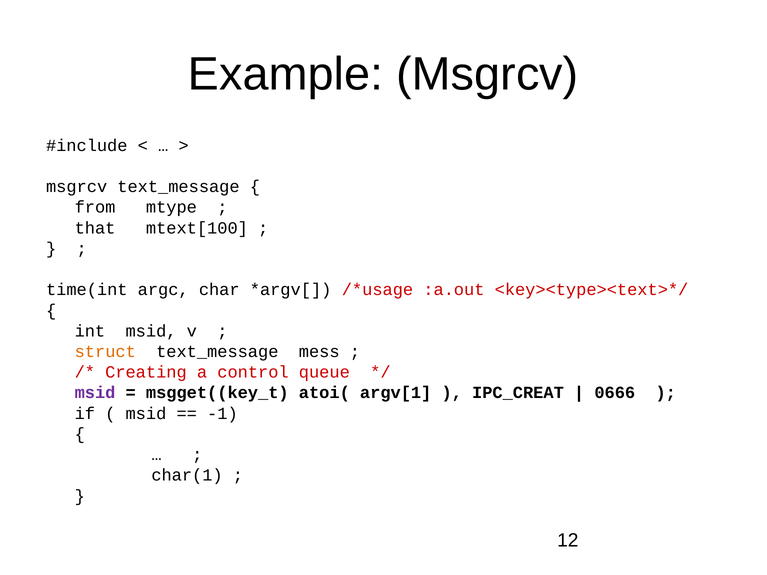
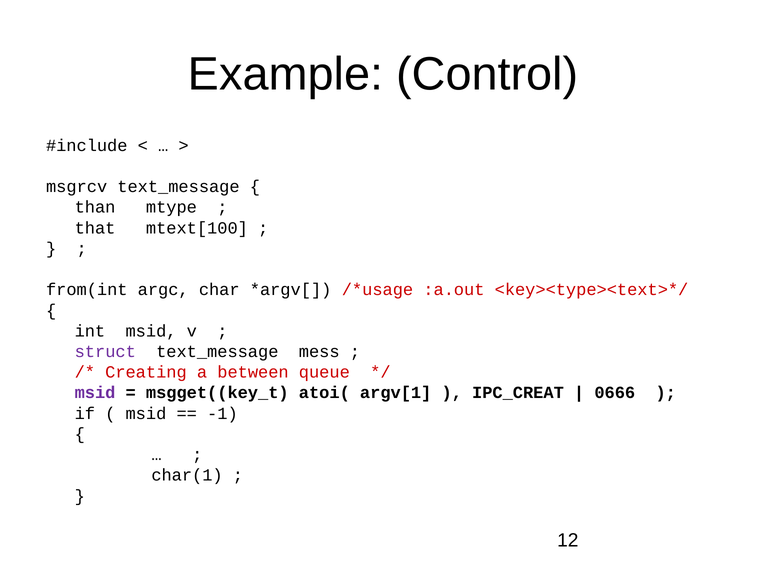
Example Msgrcv: Msgrcv -> Control
from: from -> than
time(int: time(int -> from(int
struct colour: orange -> purple
control: control -> between
